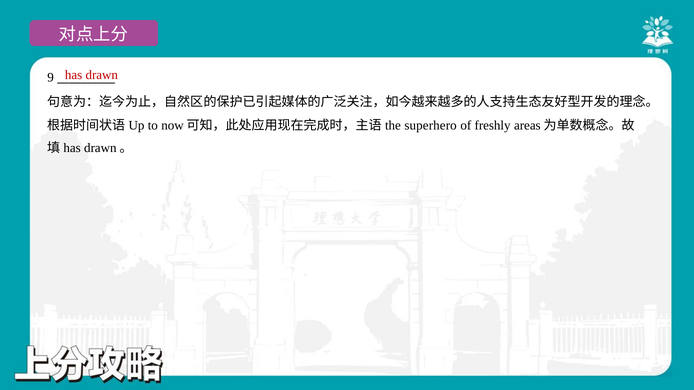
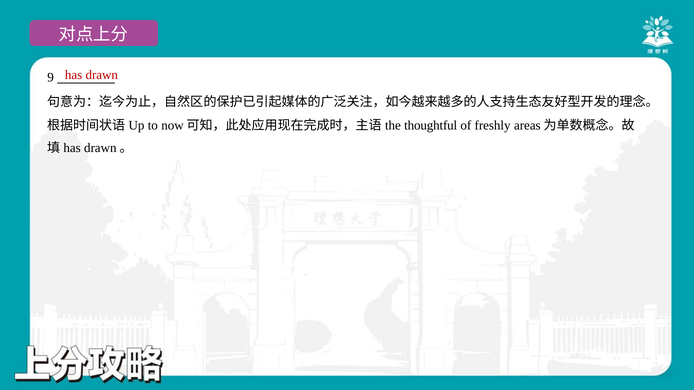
superhero: superhero -> thoughtful
